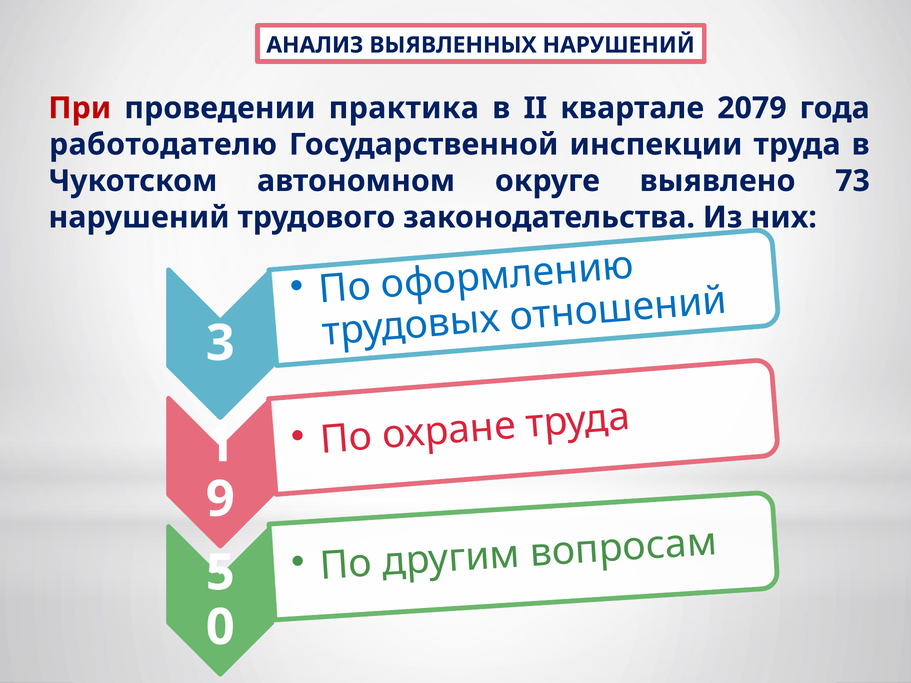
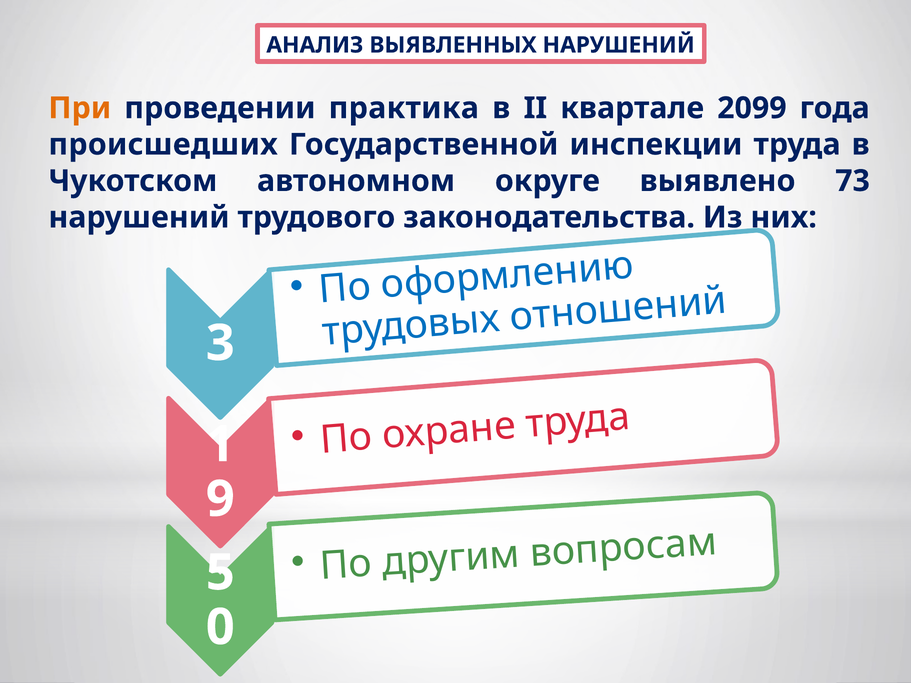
При colour: red -> orange
2079: 2079 -> 2099
работодателю: работодателю -> происшедших
